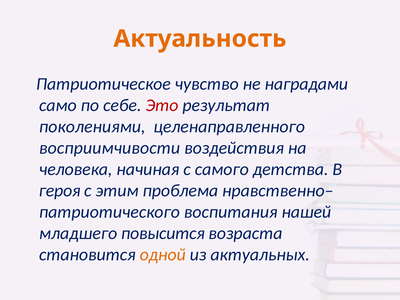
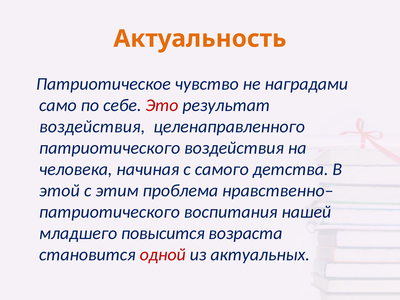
поколениями at (92, 127): поколениями -> воздействия
восприимчивости at (110, 148): восприимчивости -> патриотического
героя: героя -> этой
одной colour: orange -> red
